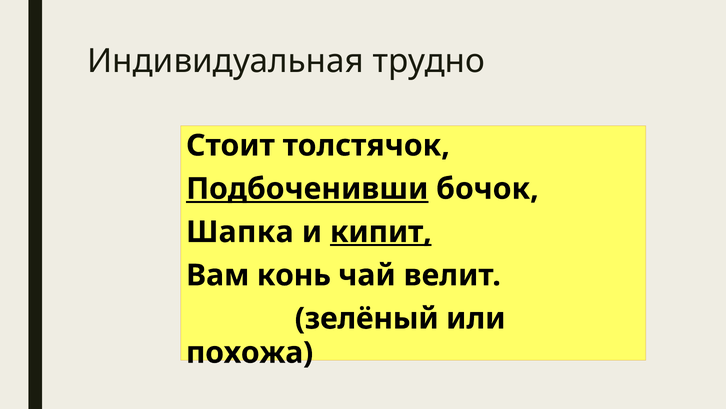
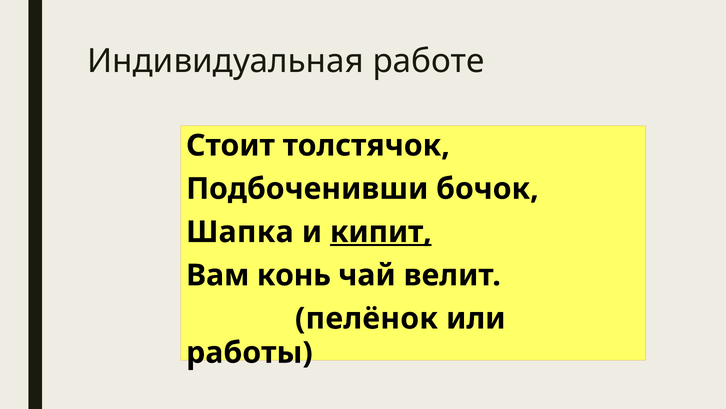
трудно: трудно -> работе
Подбоченивши underline: present -> none
зелёный: зелёный -> пелёнок
похожа: похожа -> работы
